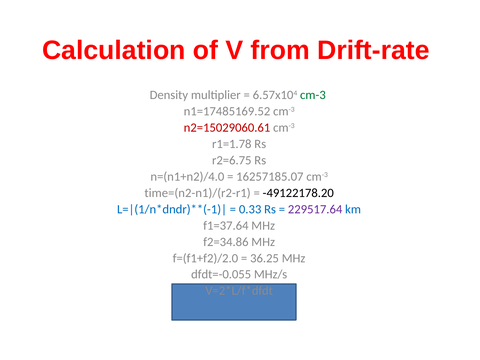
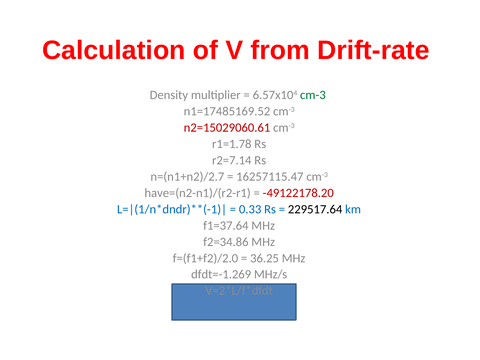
r2=6.75: r2=6.75 -> r2=7.14
n=(n1+n2)/4.0: n=(n1+n2)/4.0 -> n=(n1+n2)/2.7
16257185.07: 16257185.07 -> 16257115.47
time=(n2-n1)/(r2-r1: time=(n2-n1)/(r2-r1 -> have=(n2-n1)/(r2-r1
-49122178.20 colour: black -> red
229517.64 colour: purple -> black
dfdt=-0.055: dfdt=-0.055 -> dfdt=-1.269
